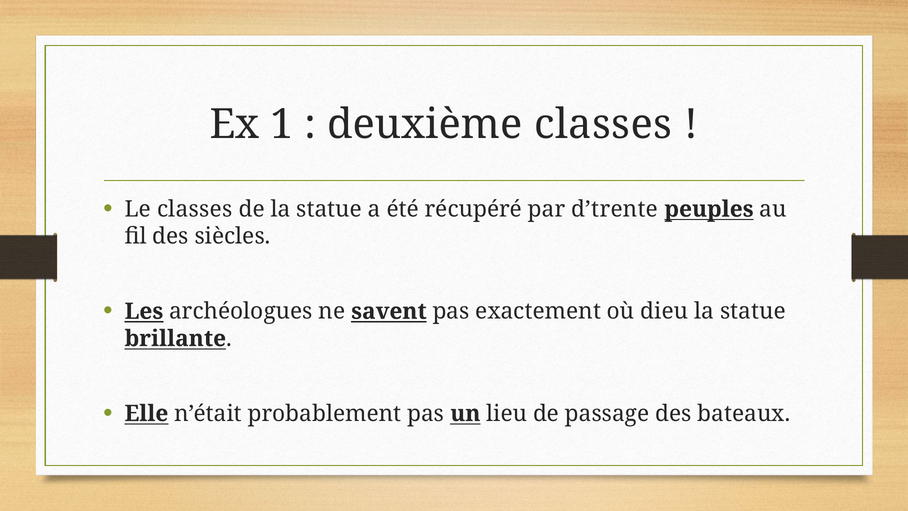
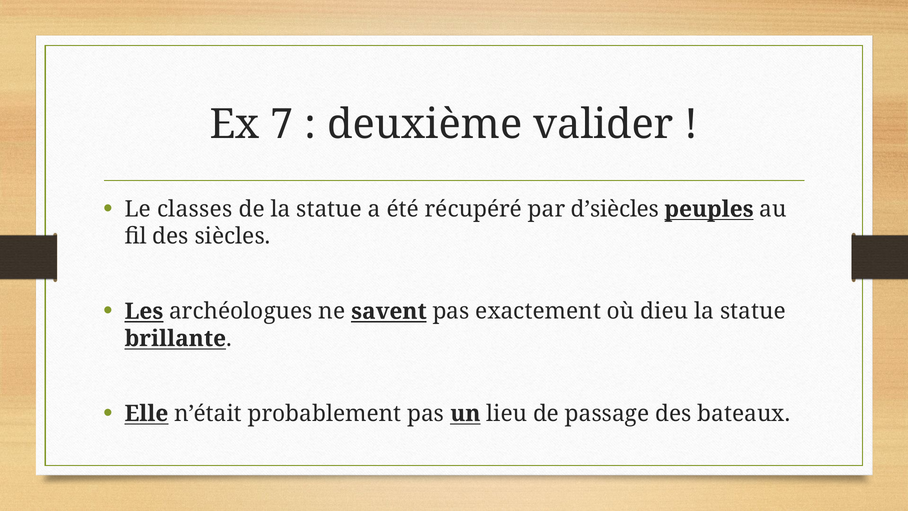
1: 1 -> 7
deuxième classes: classes -> valider
d’trente: d’trente -> d’siècles
